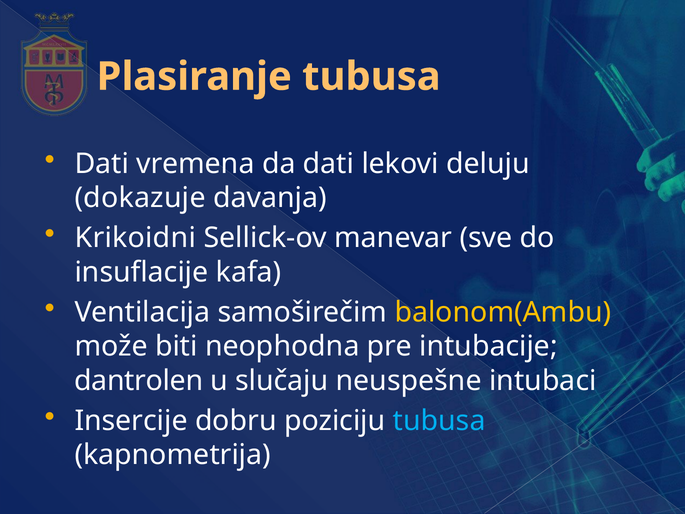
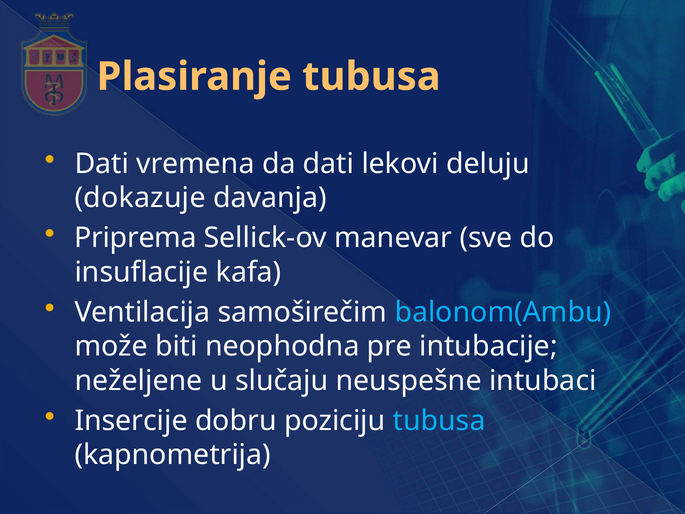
Krikoidni: Krikoidni -> Priprema
balonom(Ambu colour: yellow -> light blue
dantrolen: dantrolen -> neželjene
